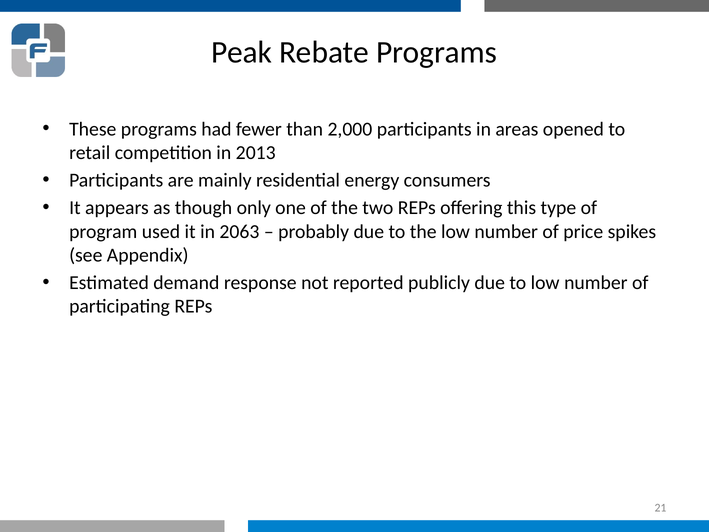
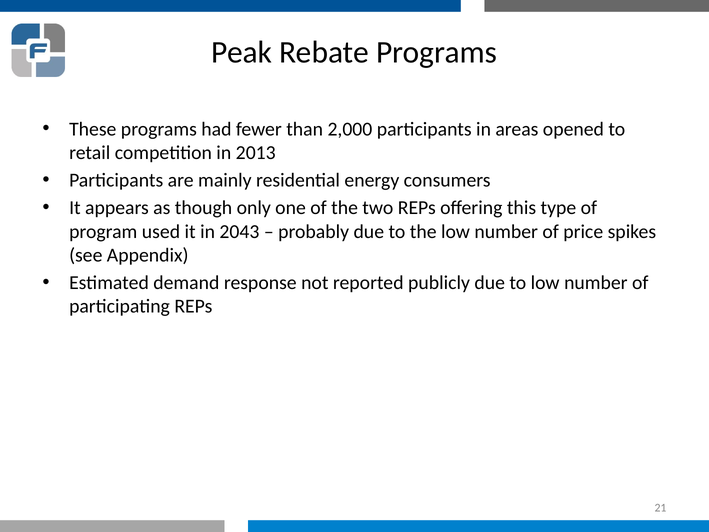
2063: 2063 -> 2043
